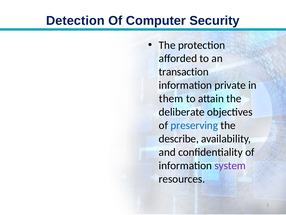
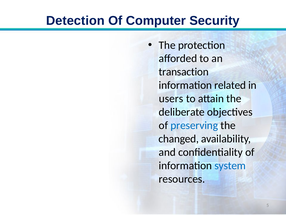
private: private -> related
them: them -> users
describe: describe -> changed
system colour: purple -> blue
